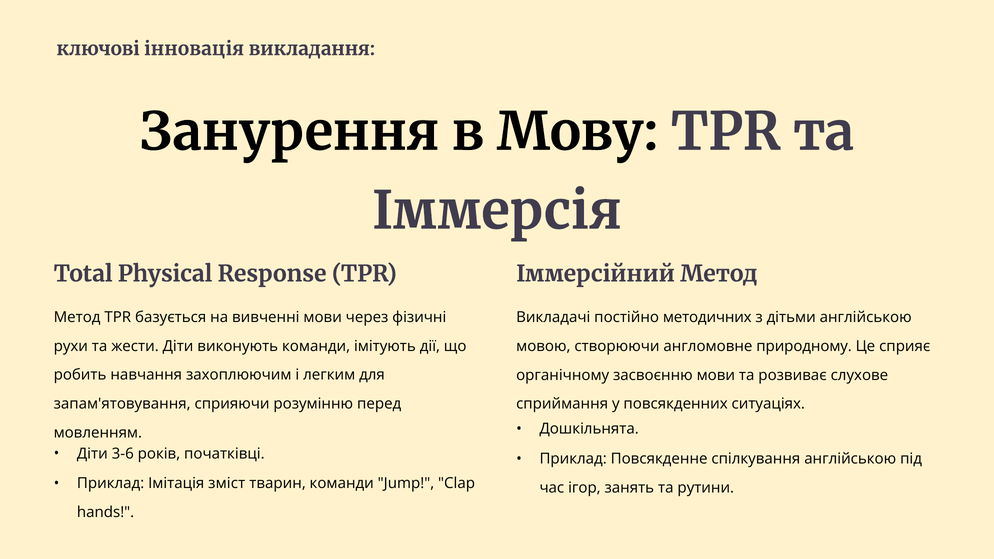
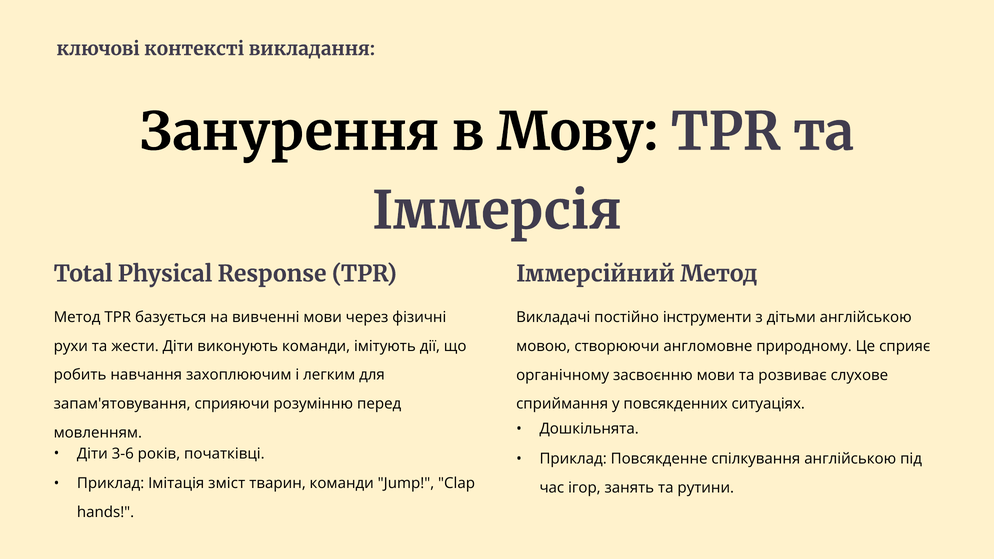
інновація: інновація -> контексті
методичних: методичних -> інструменти
